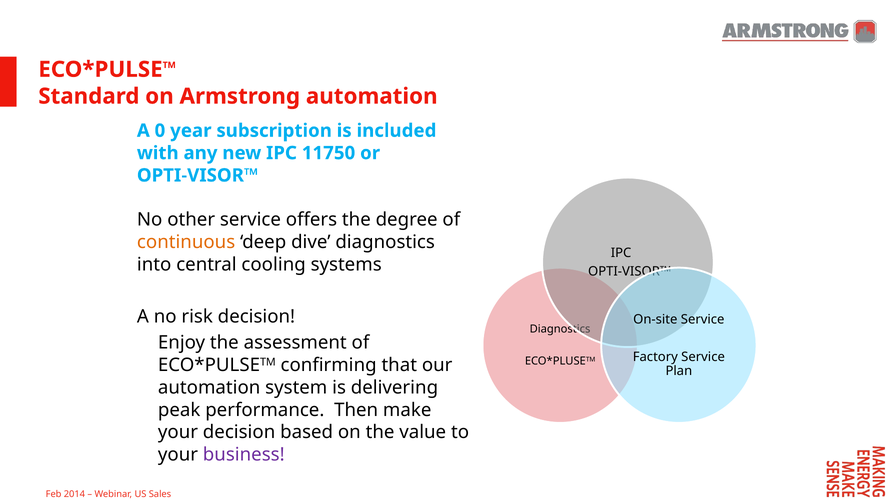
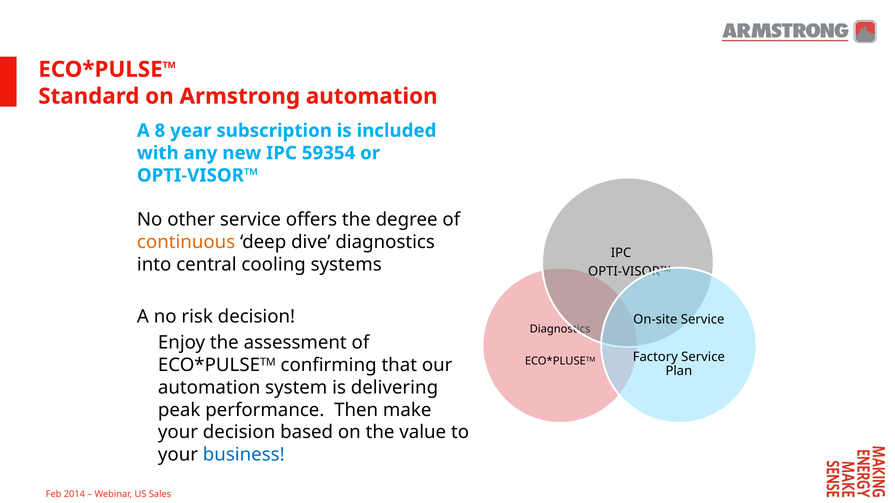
0: 0 -> 8
11750: 11750 -> 59354
business colour: purple -> blue
